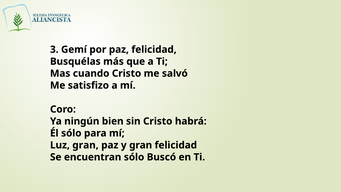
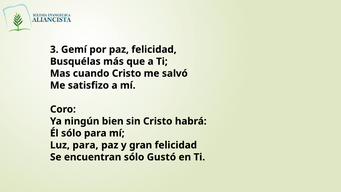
Luz gran: gran -> para
Buscó: Buscó -> Gustó
